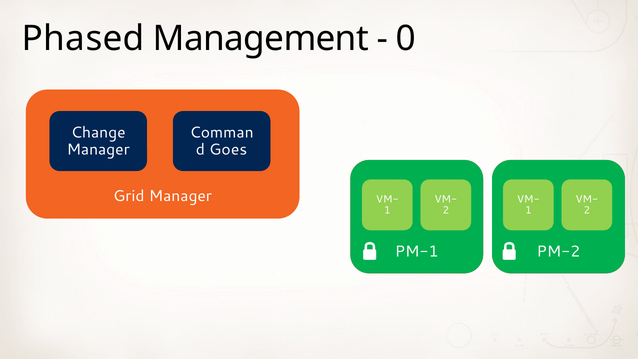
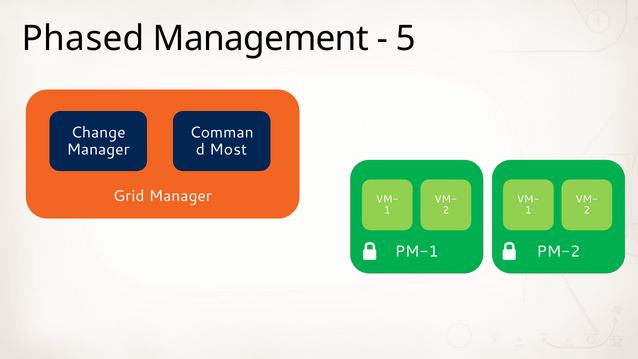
0: 0 -> 5
Goes: Goes -> Most
